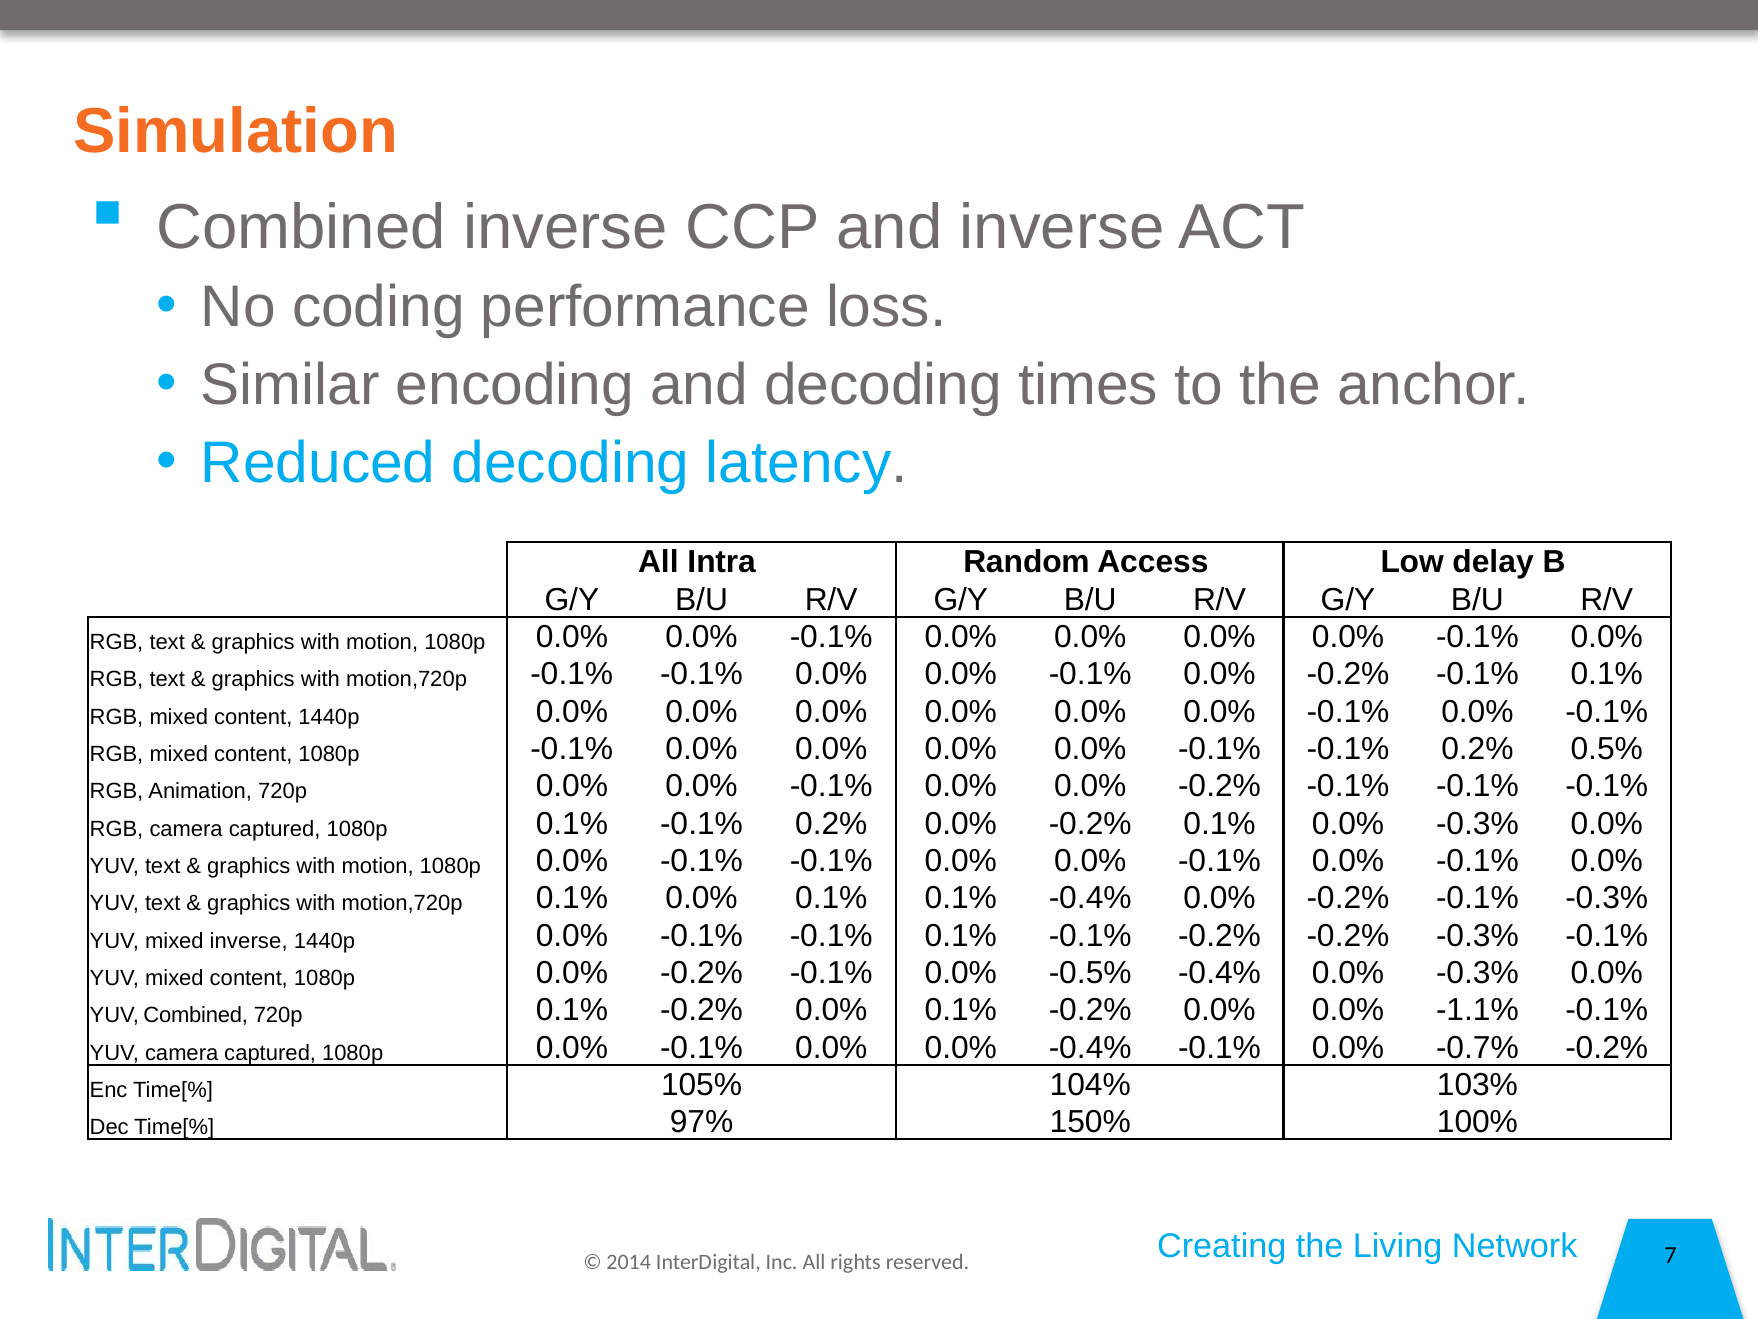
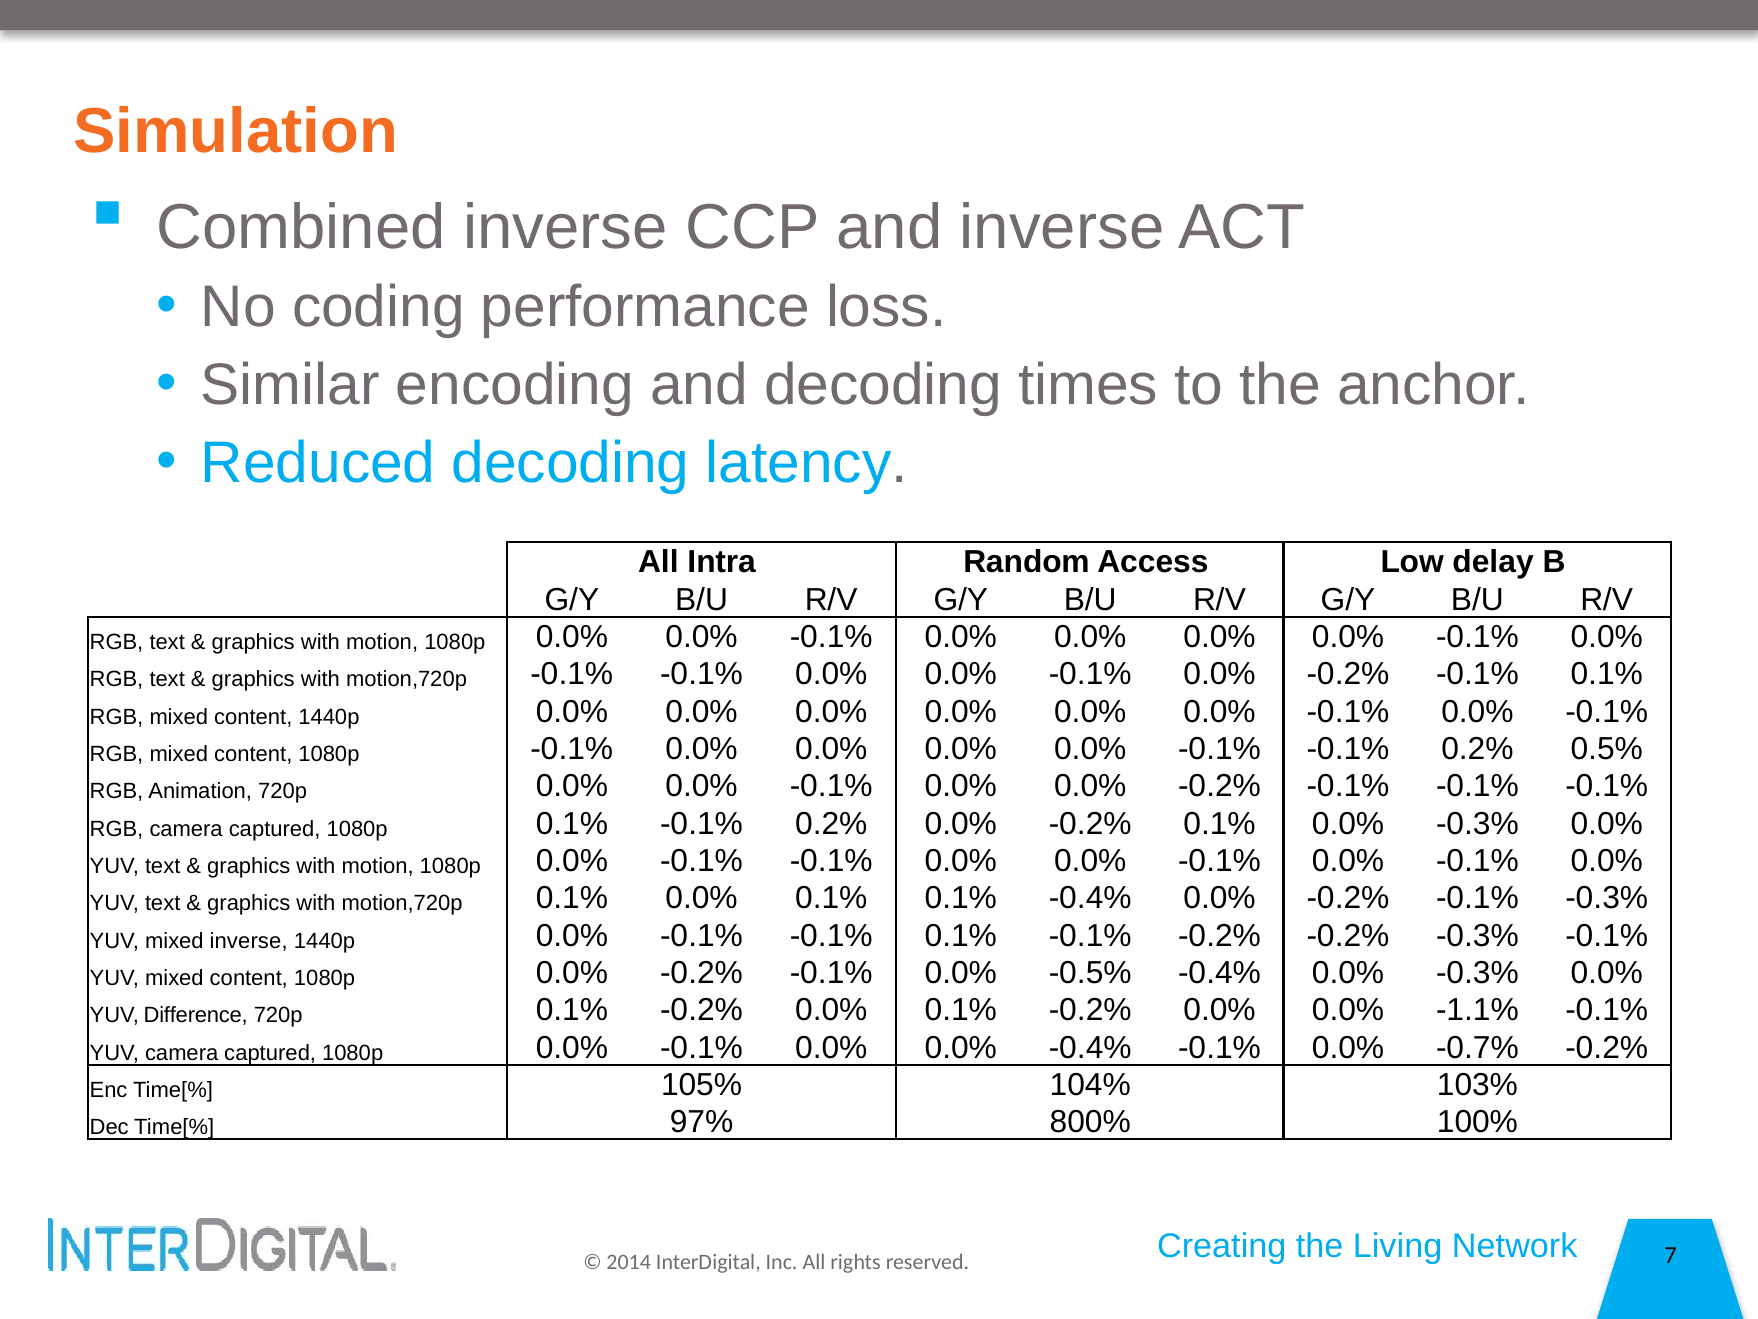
YUV Combined: Combined -> Difference
150%: 150% -> 800%
